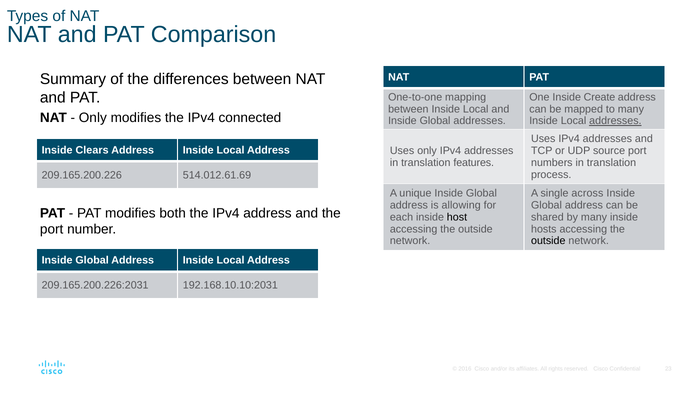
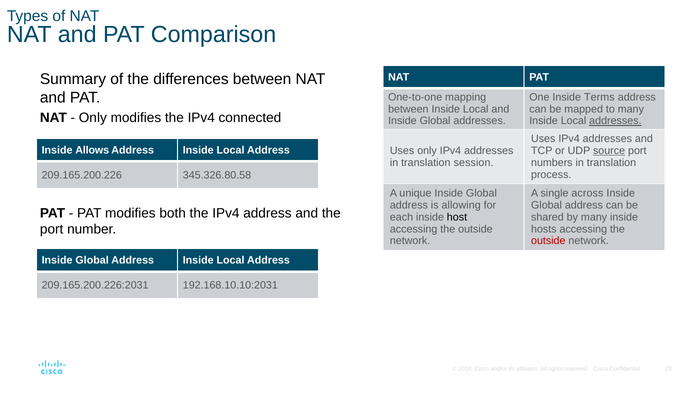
Create: Create -> Terms
Clears: Clears -> Allows
source underline: none -> present
features: features -> session
514.012.61.69: 514.012.61.69 -> 345.326.80.58
outside at (548, 241) colour: black -> red
